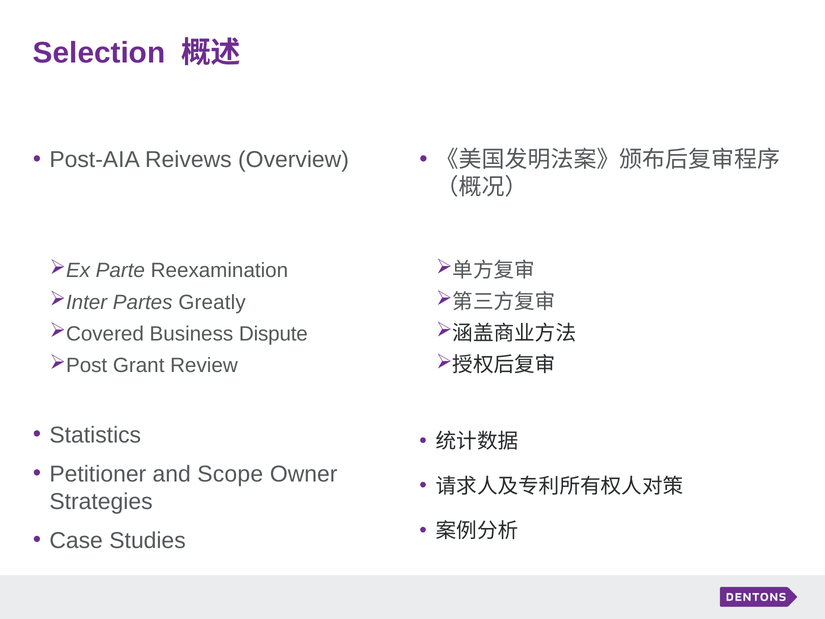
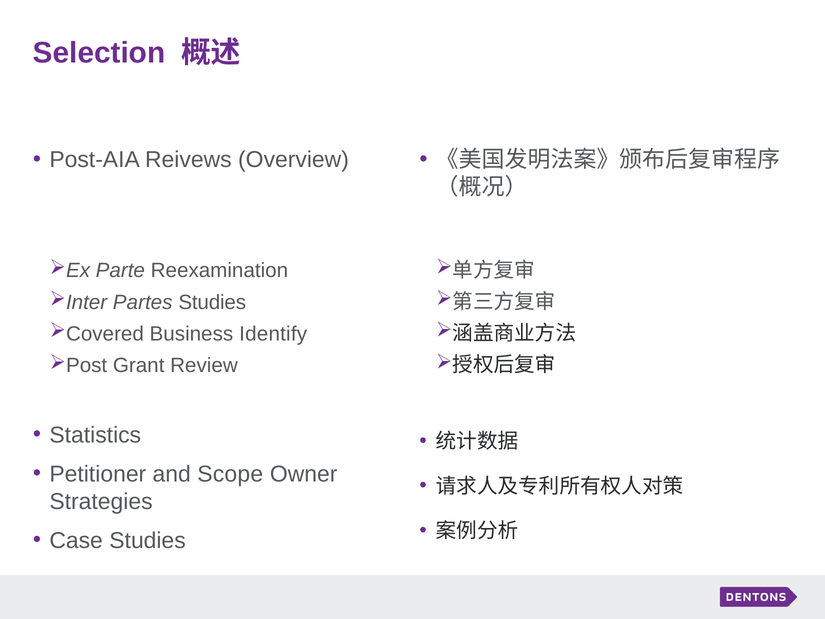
Partes Greatly: Greatly -> Studies
Dispute: Dispute -> Identify
